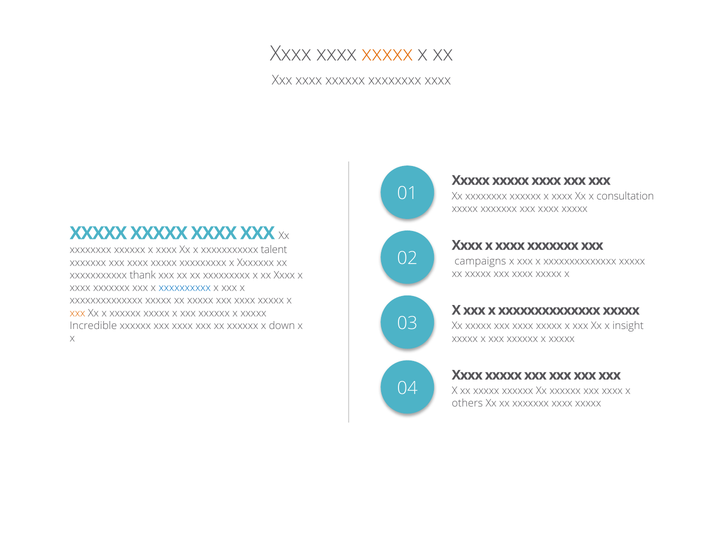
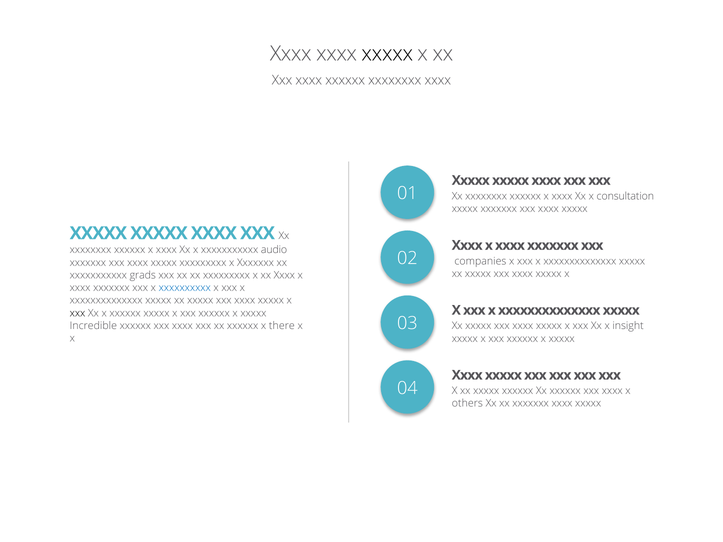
xxxxx at (387, 54) colour: orange -> black
talent: talent -> audio
campaigns: campaigns -> companies
thank: thank -> grads
xxx at (77, 313) colour: orange -> black
down: down -> there
